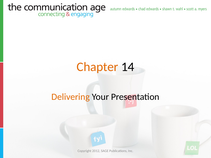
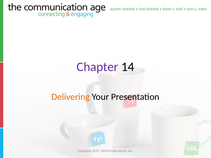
Chapter colour: orange -> purple
